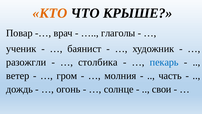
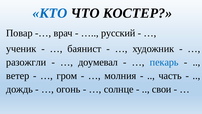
КТО colour: orange -> blue
КРЫШЕ: КРЫШЕ -> КОСТЕР
глаголы: глаголы -> русский
столбика: столбика -> доумевал
